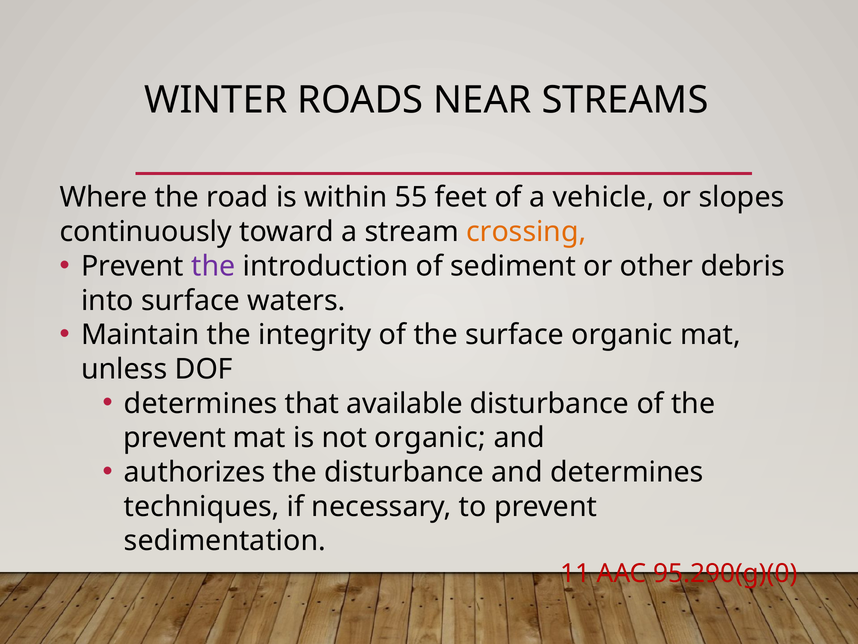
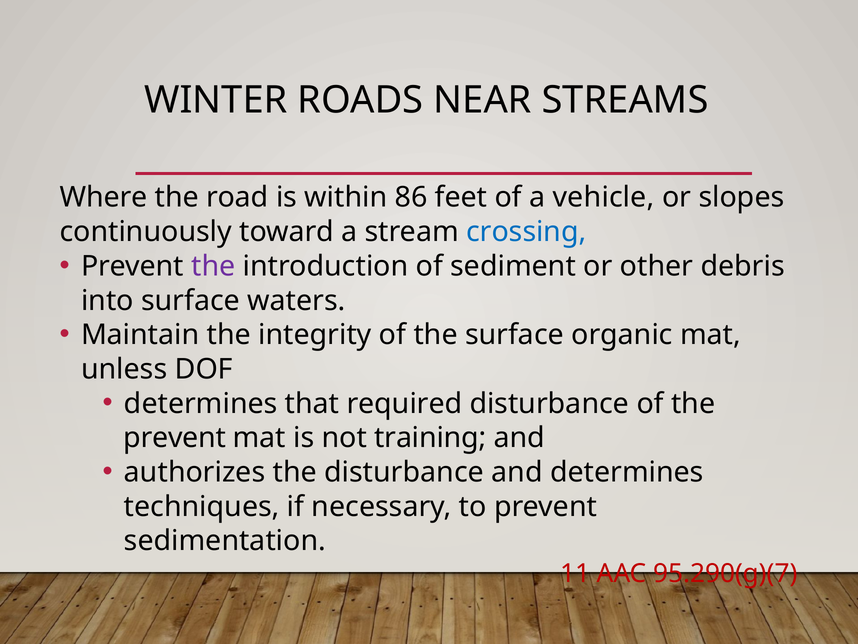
55: 55 -> 86
crossing colour: orange -> blue
available: available -> required
not organic: organic -> training
95.290(g)(0: 95.290(g)(0 -> 95.290(g)(7
